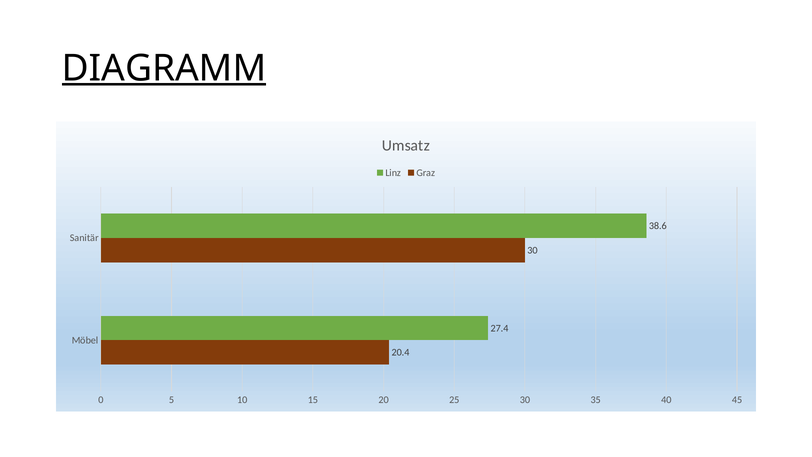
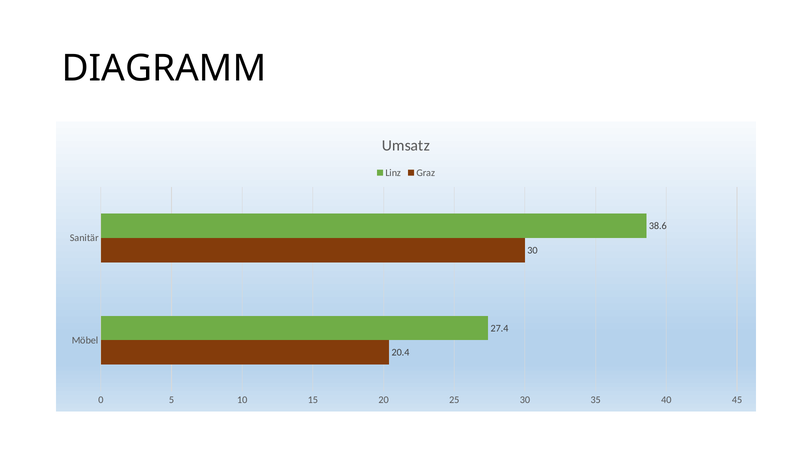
DIAGRAMM underline: present -> none
